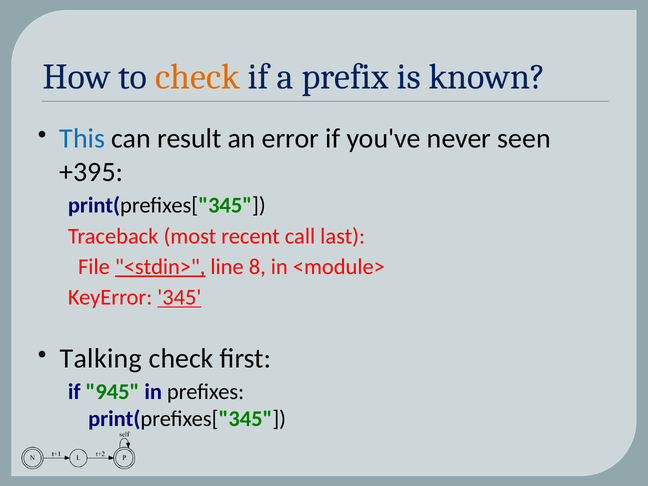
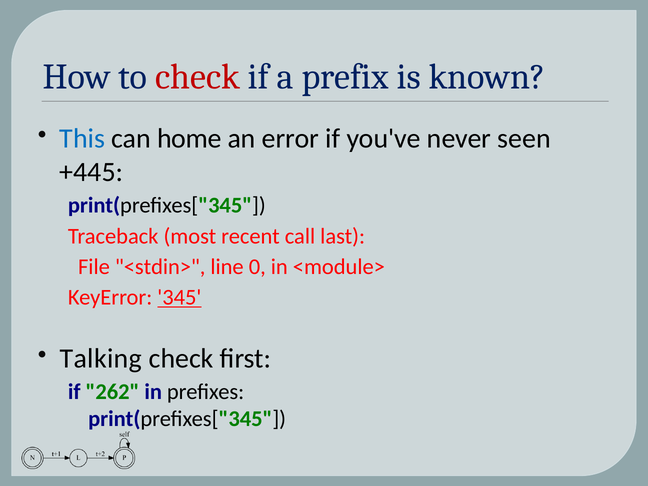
check at (198, 77) colour: orange -> red
result: result -> home
+395: +395 -> +445
<stdin> underline: present -> none
8: 8 -> 0
945: 945 -> 262
